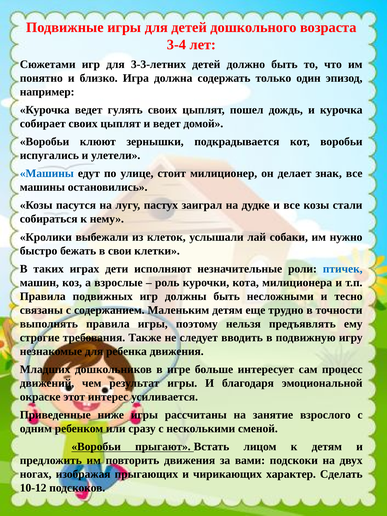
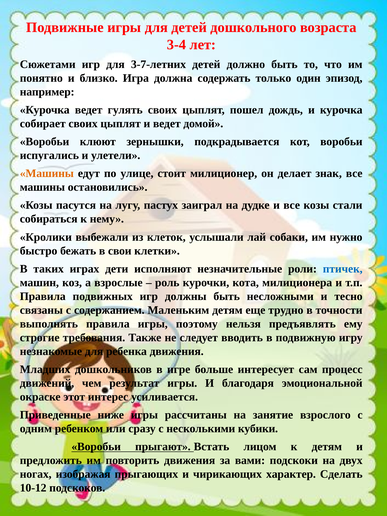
3-3-летних: 3-3-летних -> 3-7-летних
Машины at (47, 173) colour: blue -> orange
сменой: сменой -> кубики
